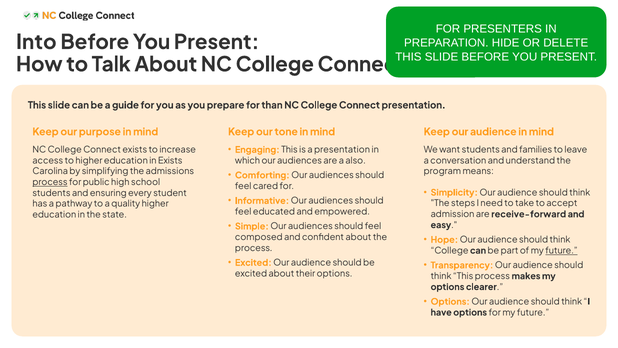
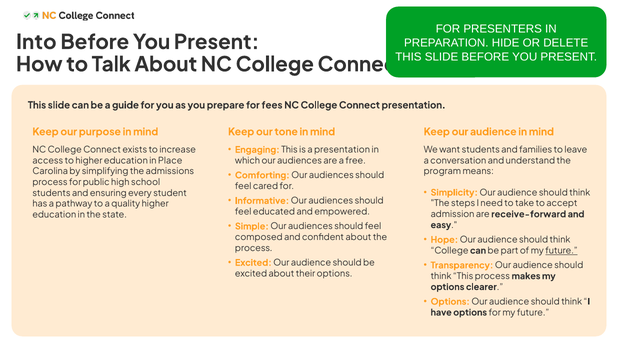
than: than -> fees
in Exists: Exists -> Place
also: also -> free
process at (50, 182) underline: present -> none
